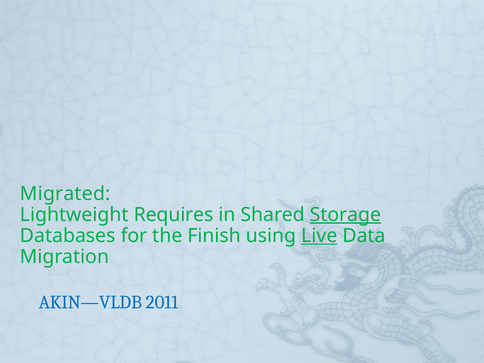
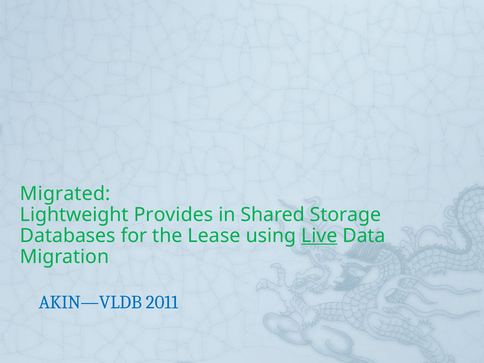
Requires: Requires -> Provides
Storage underline: present -> none
Finish: Finish -> Lease
